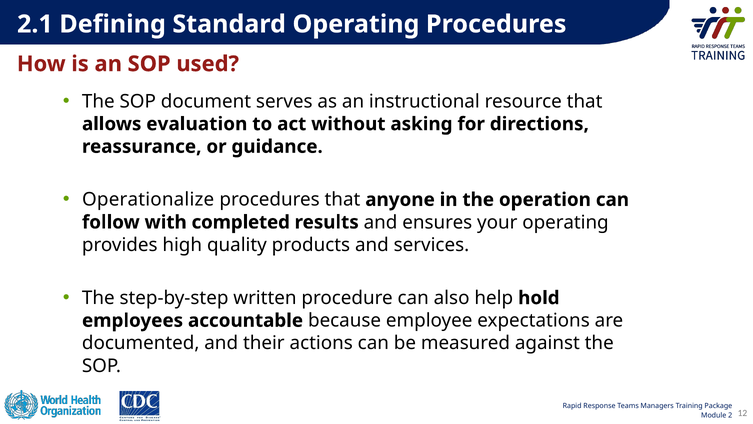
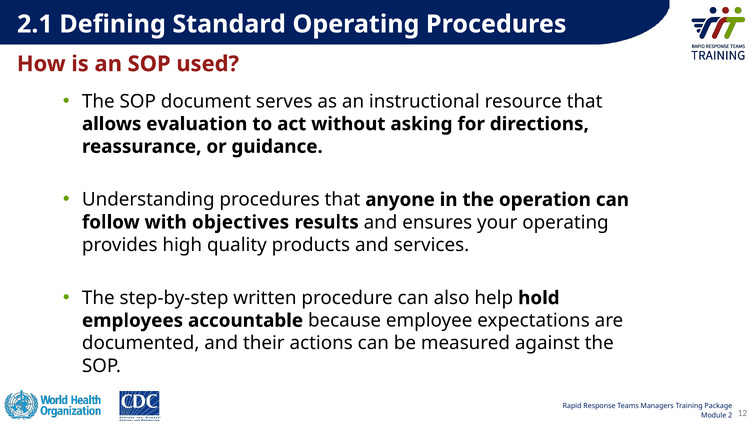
Operationalize: Operationalize -> Understanding
completed: completed -> objectives
